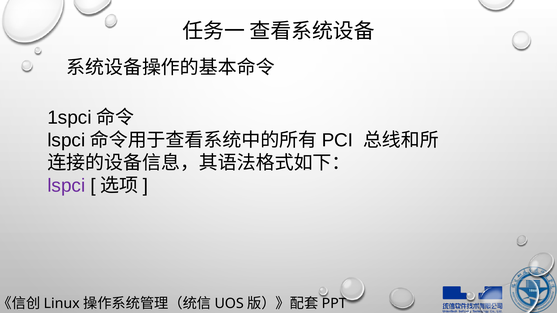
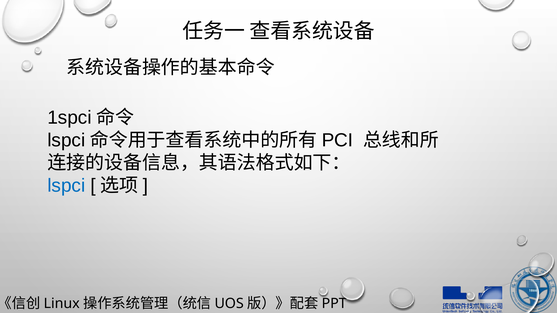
lspci colour: purple -> blue
